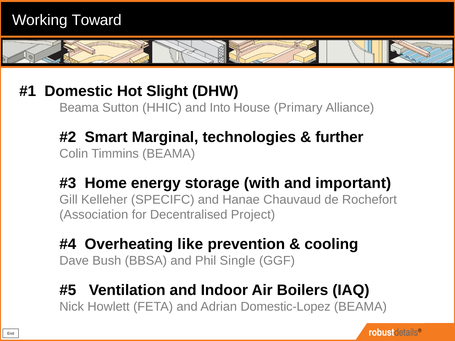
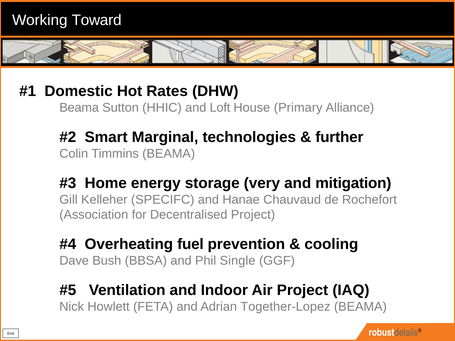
Slight: Slight -> Rates
Into: Into -> Loft
with: with -> very
important: important -> mitigation
like: like -> fuel
Air Boilers: Boilers -> Project
Domestic-Lopez: Domestic-Lopez -> Together-Lopez
